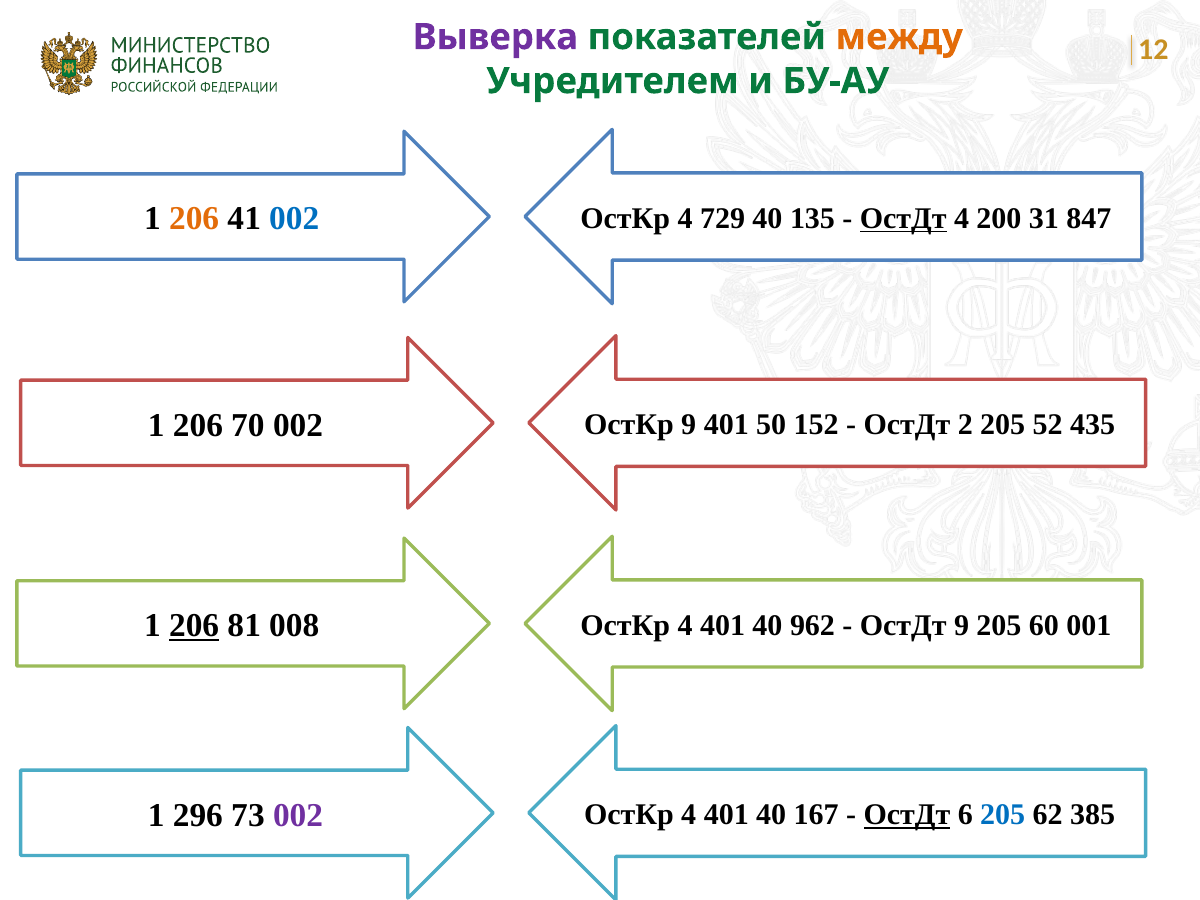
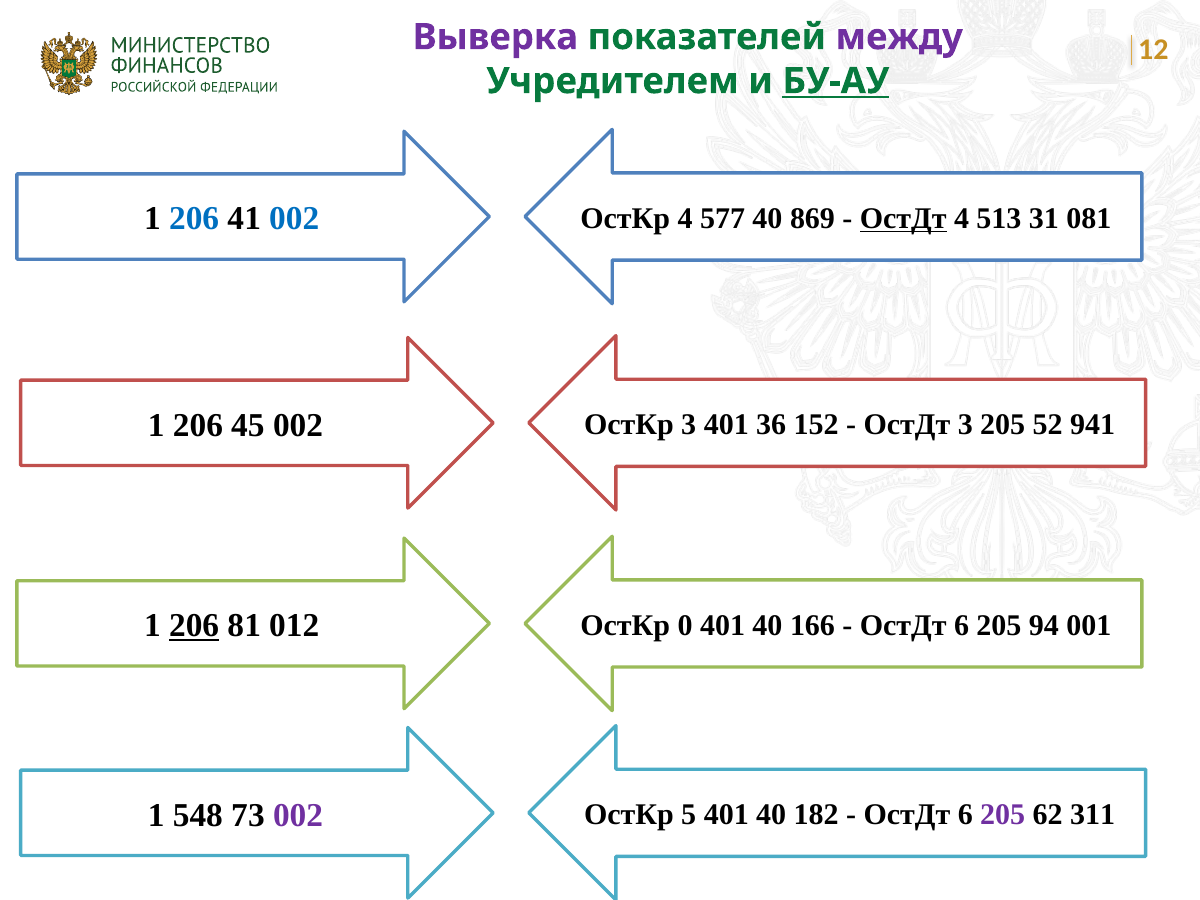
между colour: orange -> purple
БУ-АУ underline: none -> present
206 at (194, 219) colour: orange -> blue
729: 729 -> 577
135: 135 -> 869
200: 200 -> 513
847: 847 -> 081
70: 70 -> 45
ОстКр 9: 9 -> 3
50: 50 -> 36
ОстДт 2: 2 -> 3
435: 435 -> 941
008: 008 -> 012
4 at (685, 626): 4 -> 0
962: 962 -> 166
9 at (962, 626): 9 -> 6
60: 60 -> 94
296: 296 -> 548
4 at (689, 815): 4 -> 5
167: 167 -> 182
ОстДт at (907, 815) underline: present -> none
205 at (1003, 815) colour: blue -> purple
385: 385 -> 311
